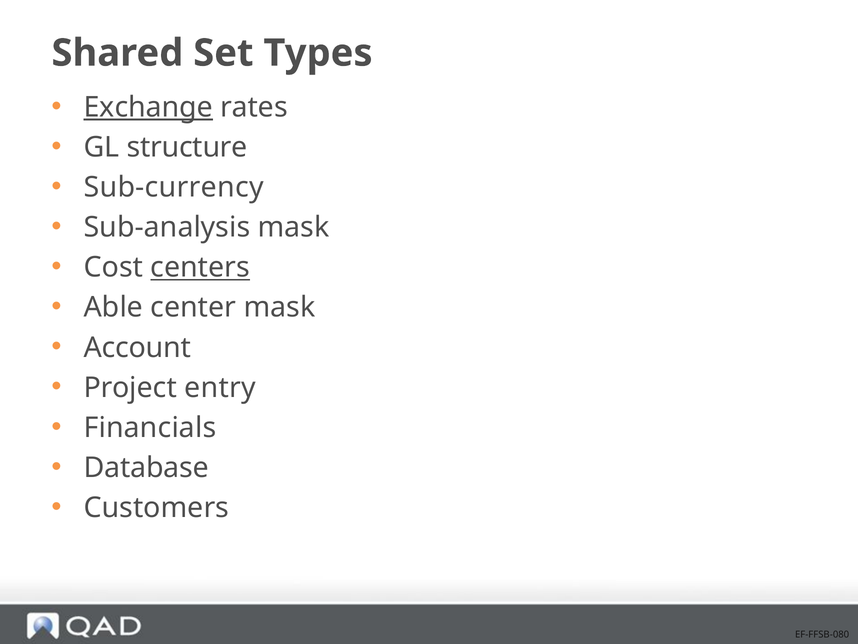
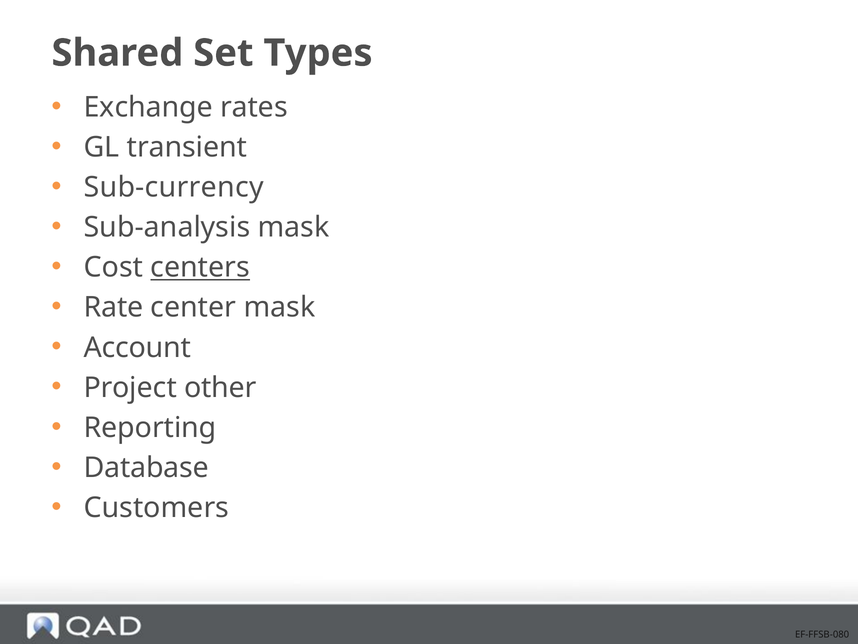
Exchange underline: present -> none
structure: structure -> transient
Able: Able -> Rate
entry: entry -> other
Financials: Financials -> Reporting
